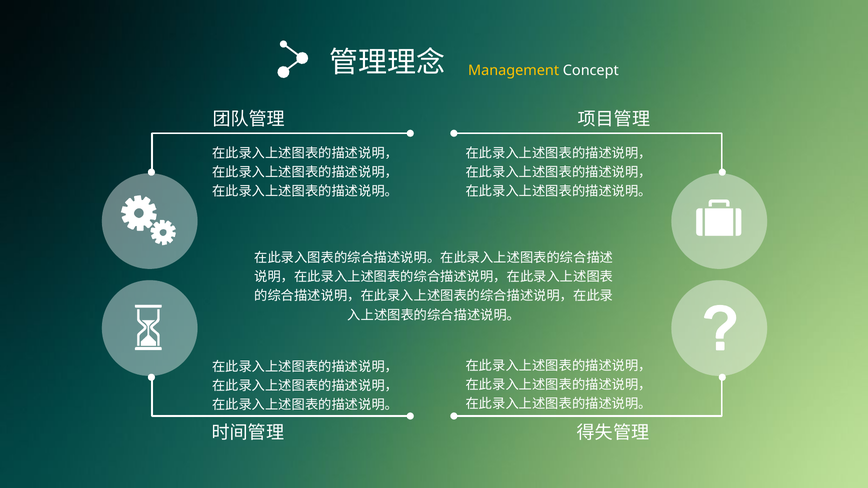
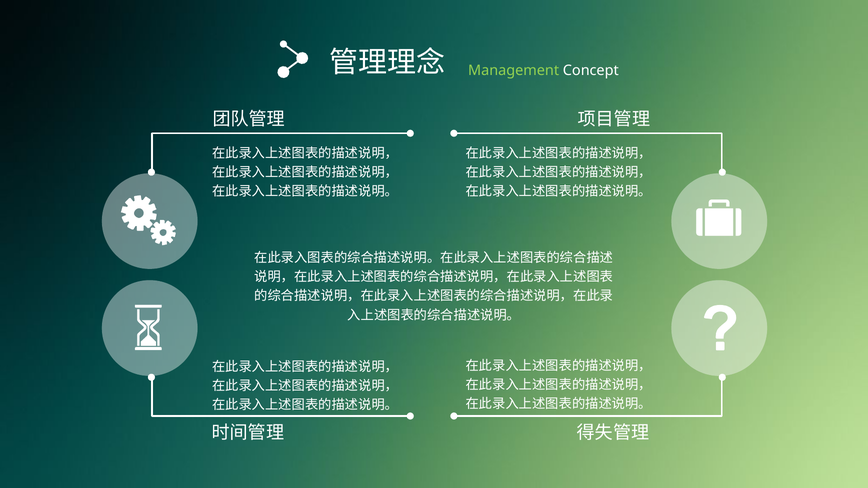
Management colour: yellow -> light green
